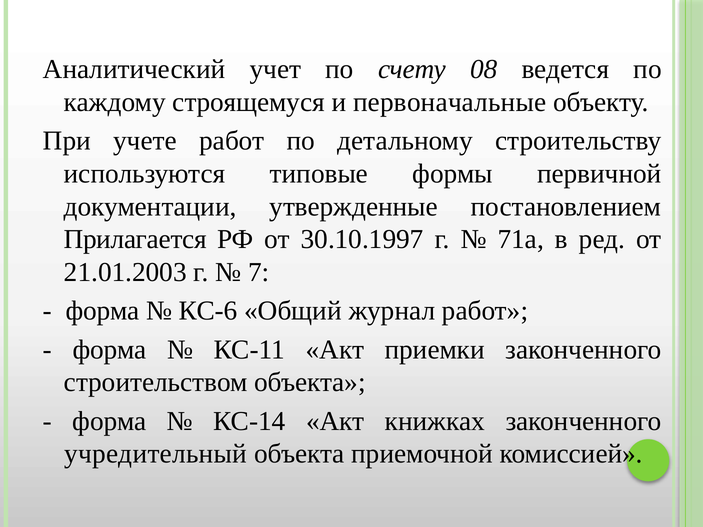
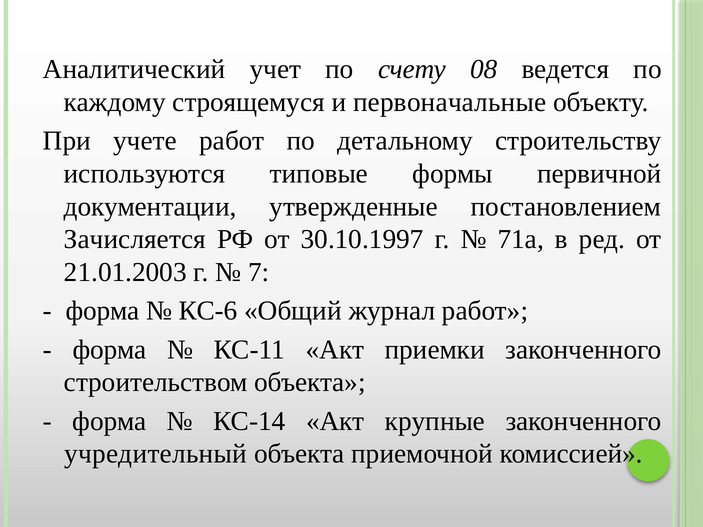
Прилагается: Прилагается -> Зачисляется
книжках: книжках -> крупные
